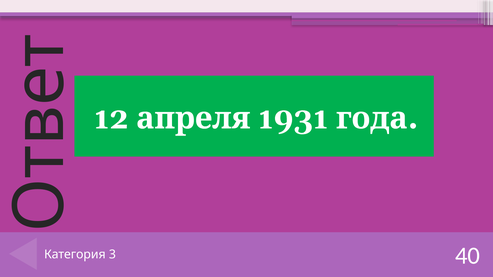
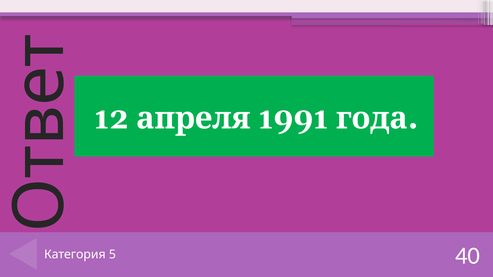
1931: 1931 -> 1991
3: 3 -> 5
